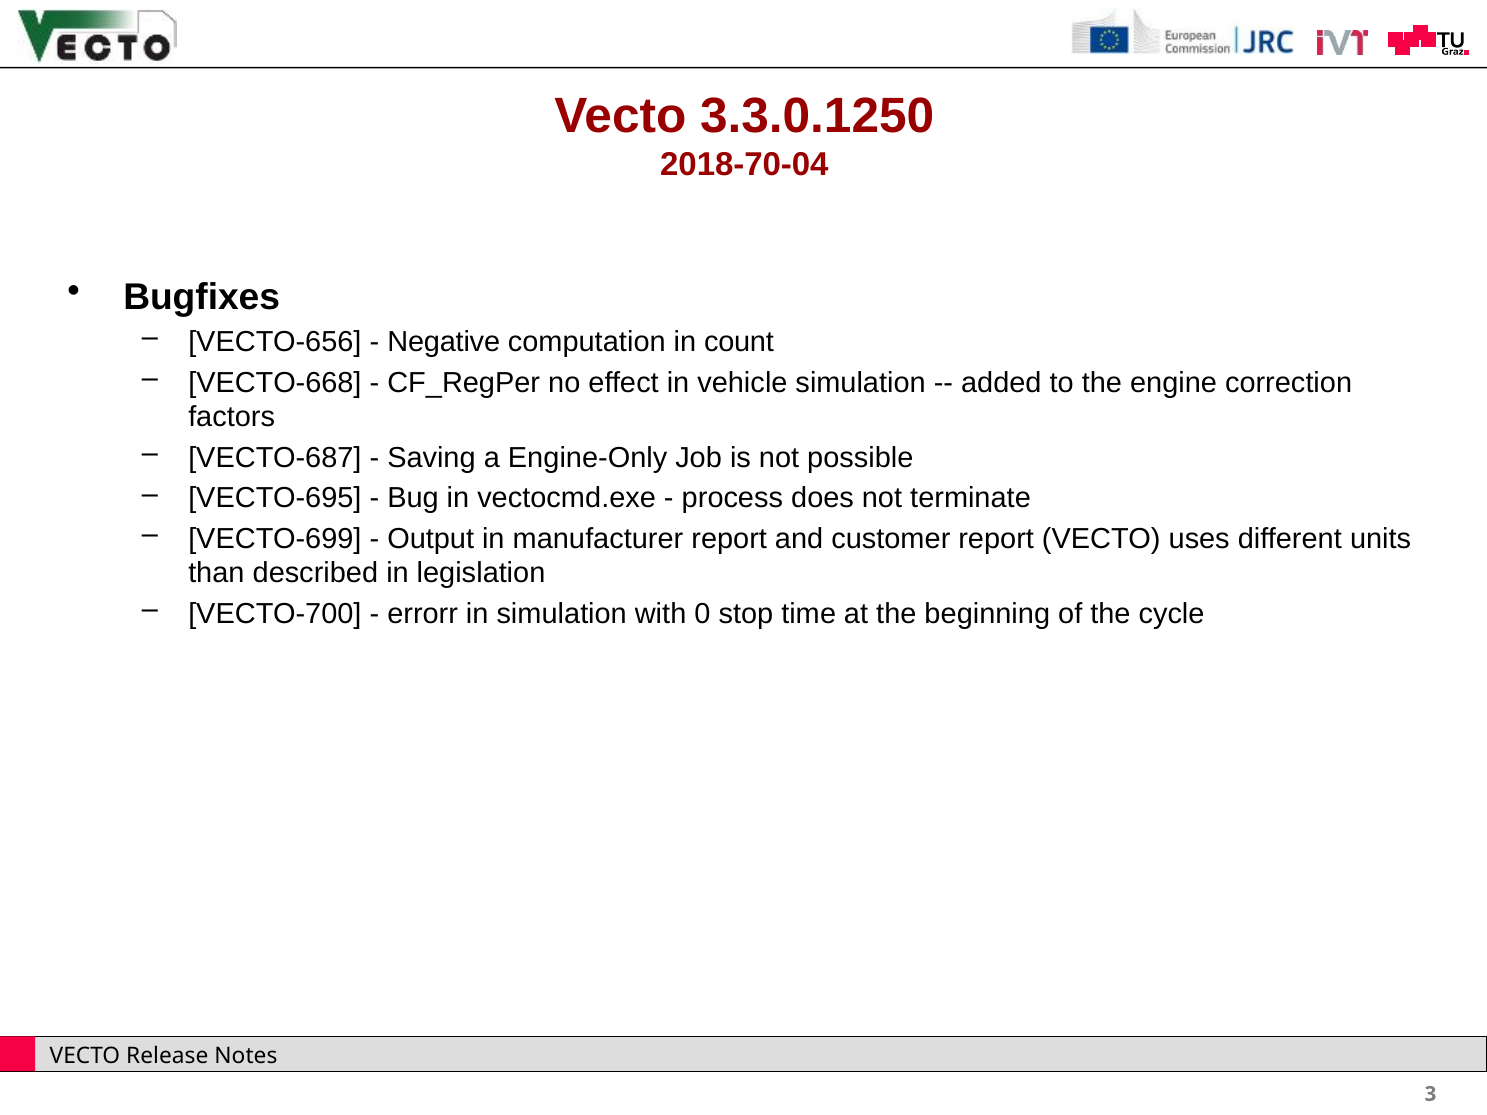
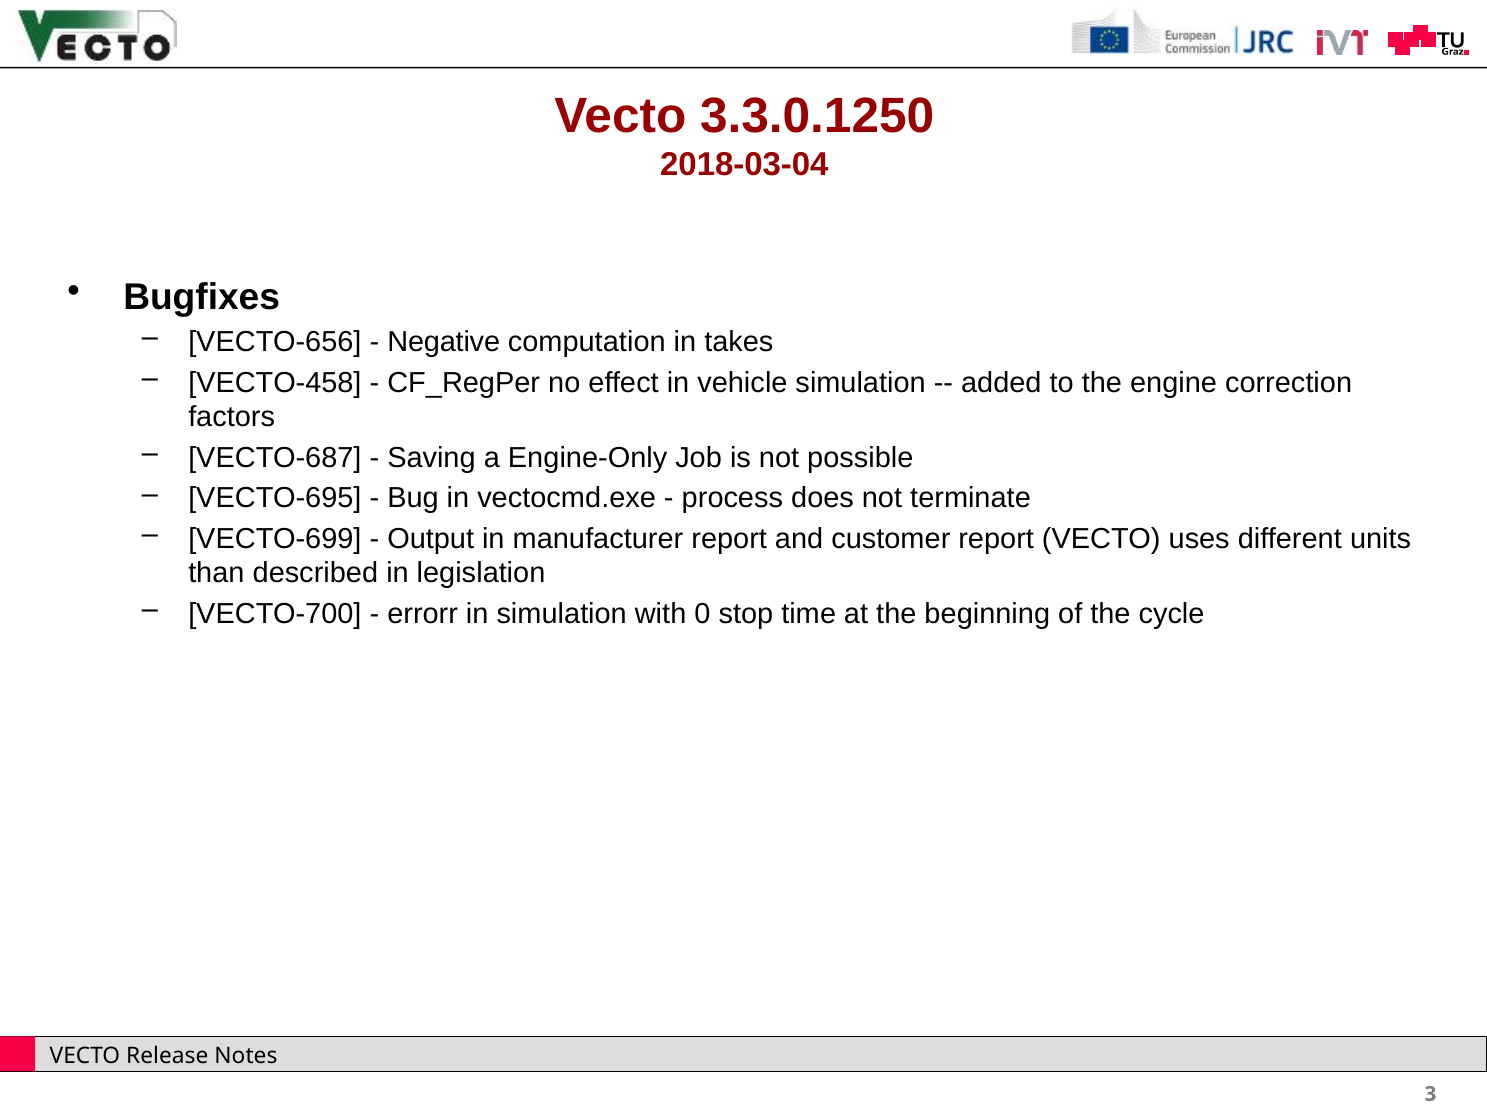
2018-70-04: 2018-70-04 -> 2018-03-04
count: count -> takes
VECTO-668: VECTO-668 -> VECTO-458
